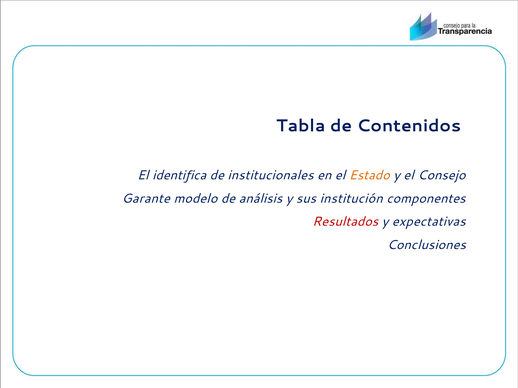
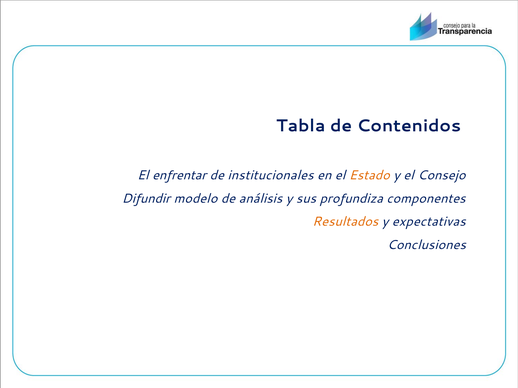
identifica: identifica -> enfrentar
Garante: Garante -> Difundir
institución: institución -> profundiza
Resultados colour: red -> orange
